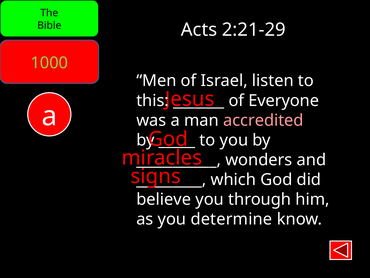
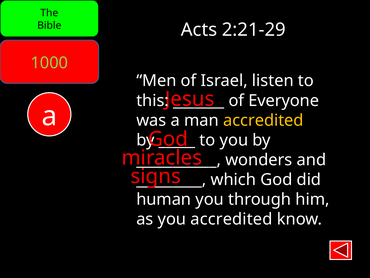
accredited at (263, 120) colour: pink -> yellow
believe: believe -> human
you determine: determine -> accredited
